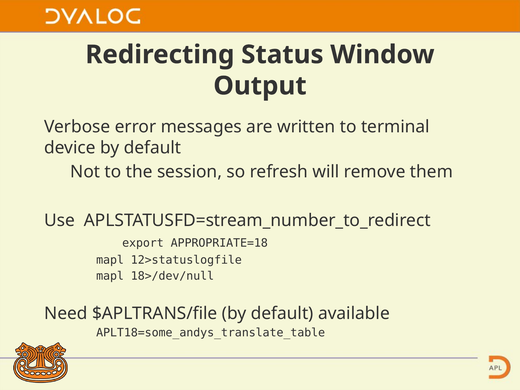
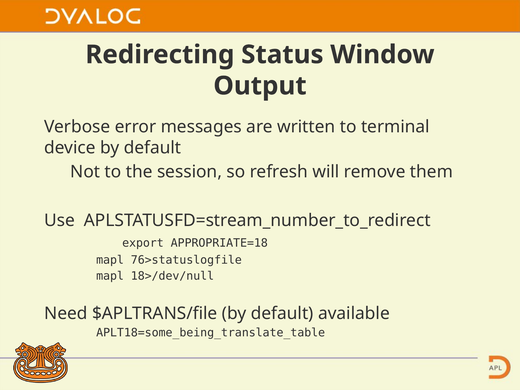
12>statuslogfile: 12>statuslogfile -> 76>statuslogfile
APLT18=some_andys_translate_table: APLT18=some_andys_translate_table -> APLT18=some_being_translate_table
